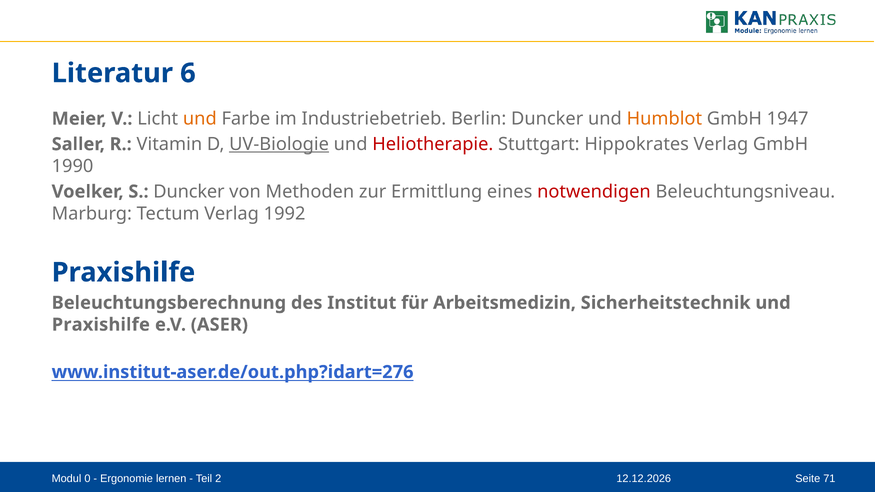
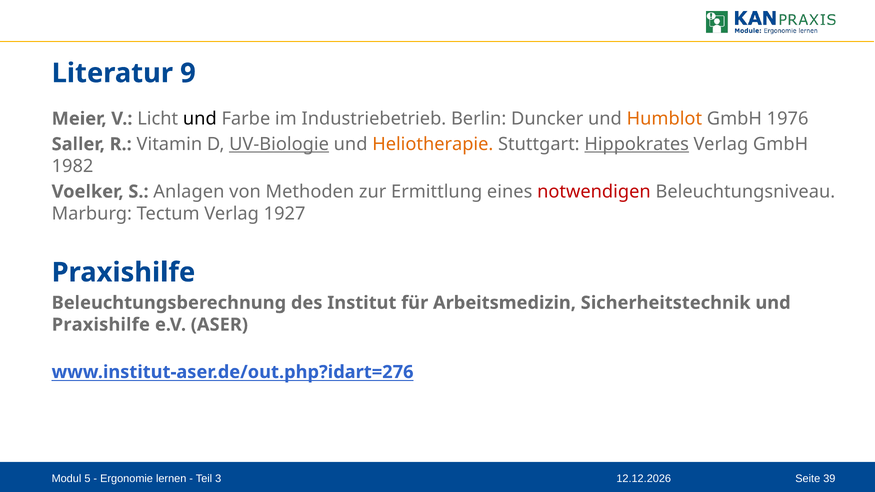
6: 6 -> 9
und at (200, 119) colour: orange -> black
1947: 1947 -> 1976
Heliotherapie colour: red -> orange
Hippokrates underline: none -> present
1990: 1990 -> 1982
S Duncker: Duncker -> Anlagen
1992: 1992 -> 1927
0: 0 -> 5
2: 2 -> 3
71: 71 -> 39
